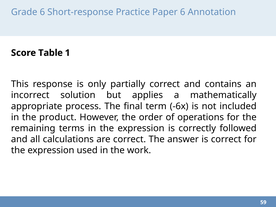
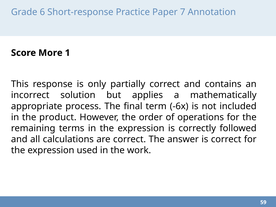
Paper 6: 6 -> 7
Table: Table -> More
